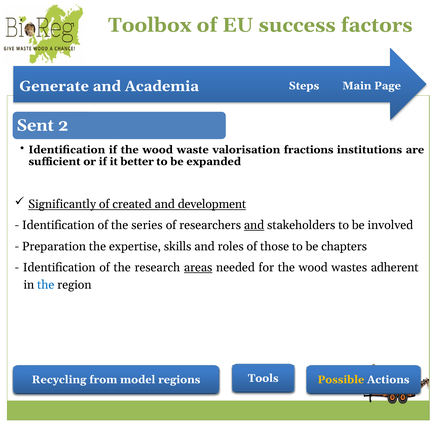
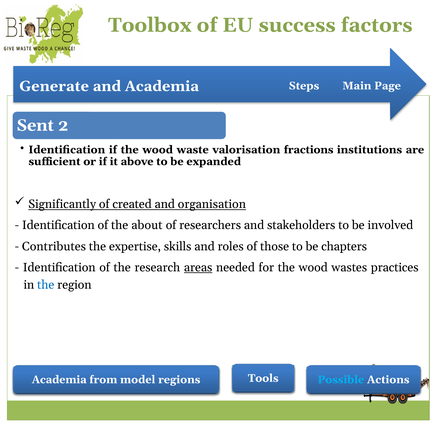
better: better -> above
development: development -> organisation
series: series -> about
and at (254, 225) underline: present -> none
Preparation: Preparation -> Contributes
adherent: adherent -> practices
Possible colour: yellow -> light blue
Recycling at (59, 380): Recycling -> Academia
